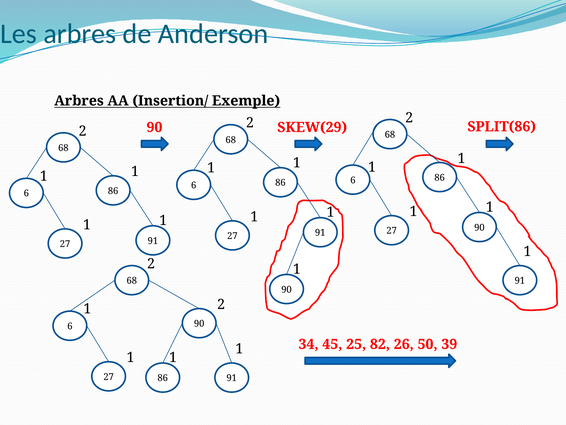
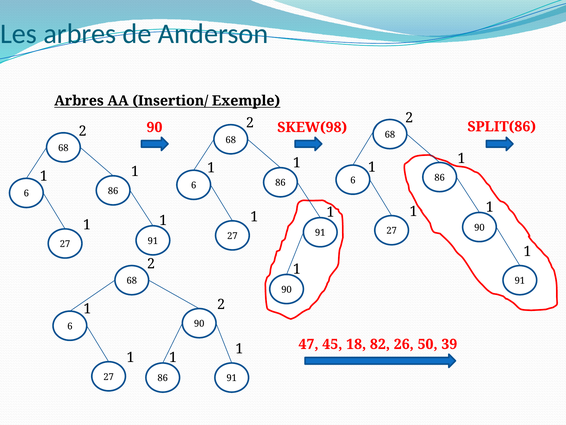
SKEW(29: SKEW(29 -> SKEW(98
34: 34 -> 47
25: 25 -> 18
